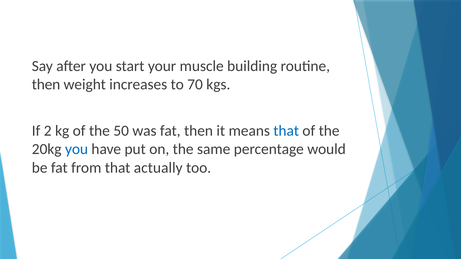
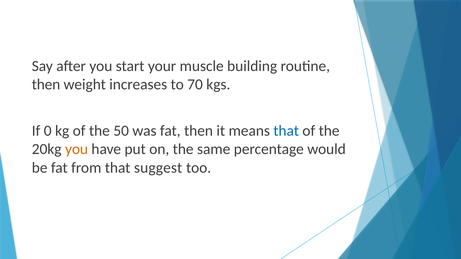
2: 2 -> 0
you at (77, 149) colour: blue -> orange
actually: actually -> suggest
